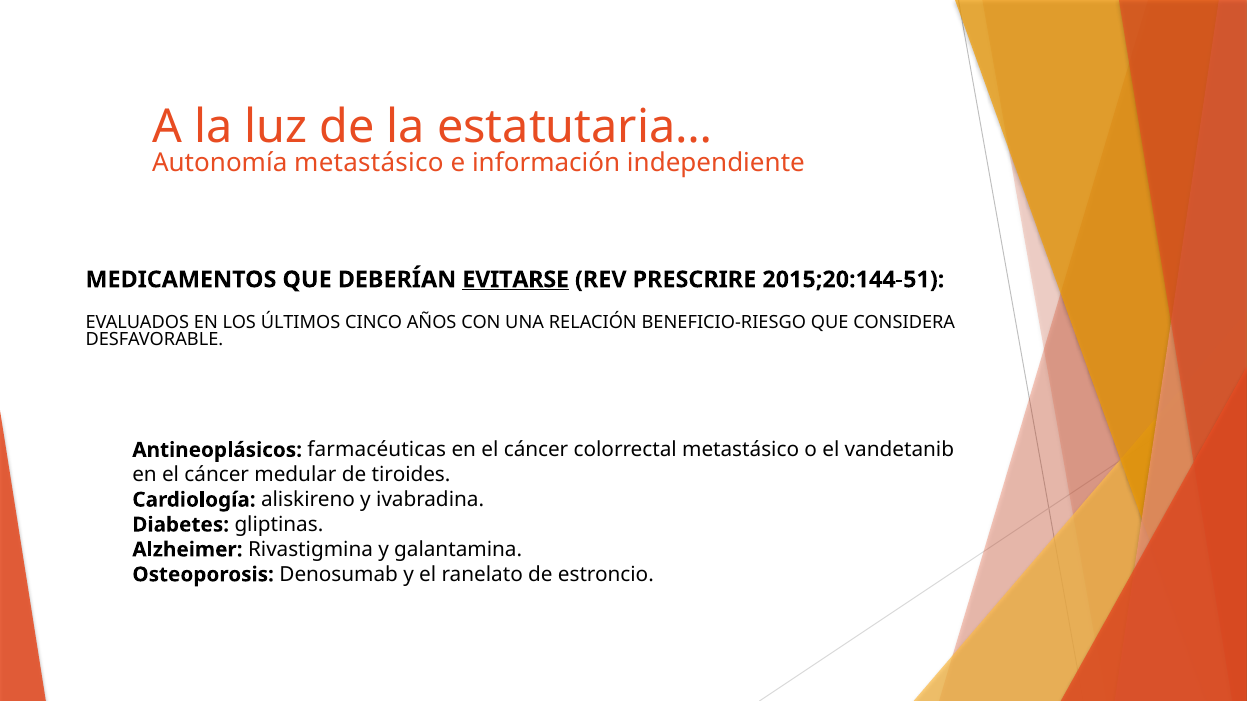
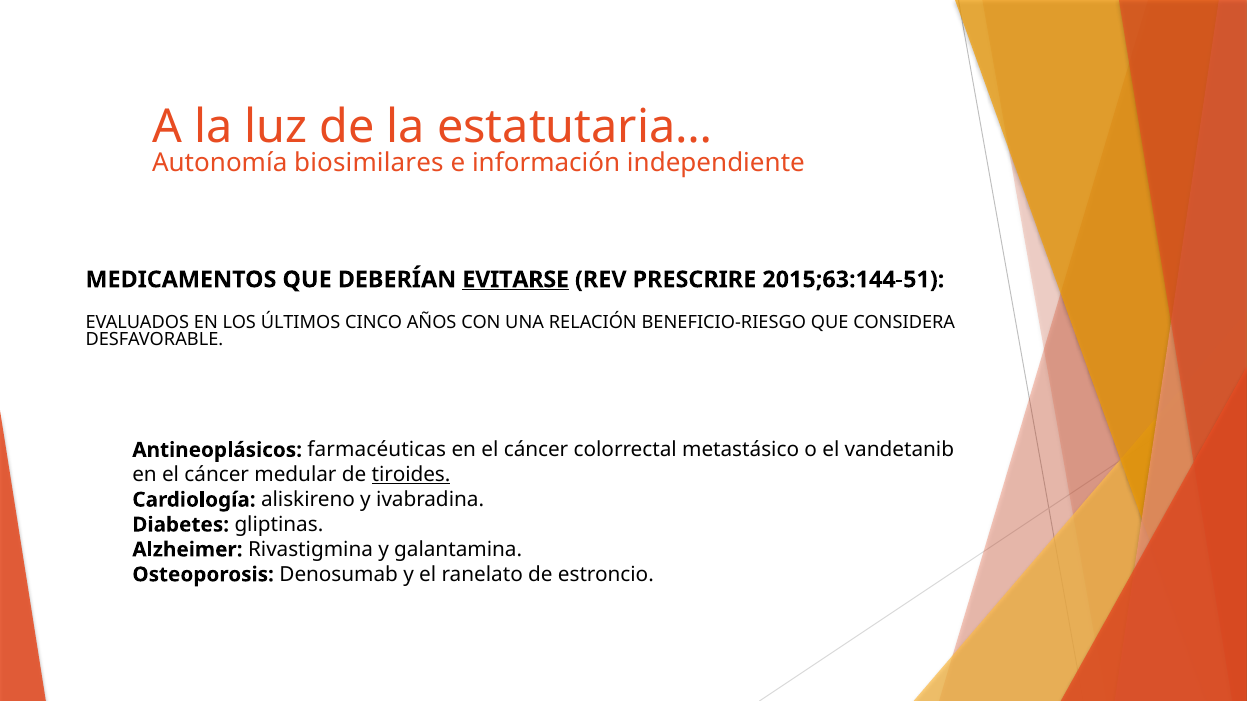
Autonomía metastásico: metastásico -> biosimilares
2015;20:144-51: 2015;20:144-51 -> 2015;63:144-51
tiroides underline: none -> present
